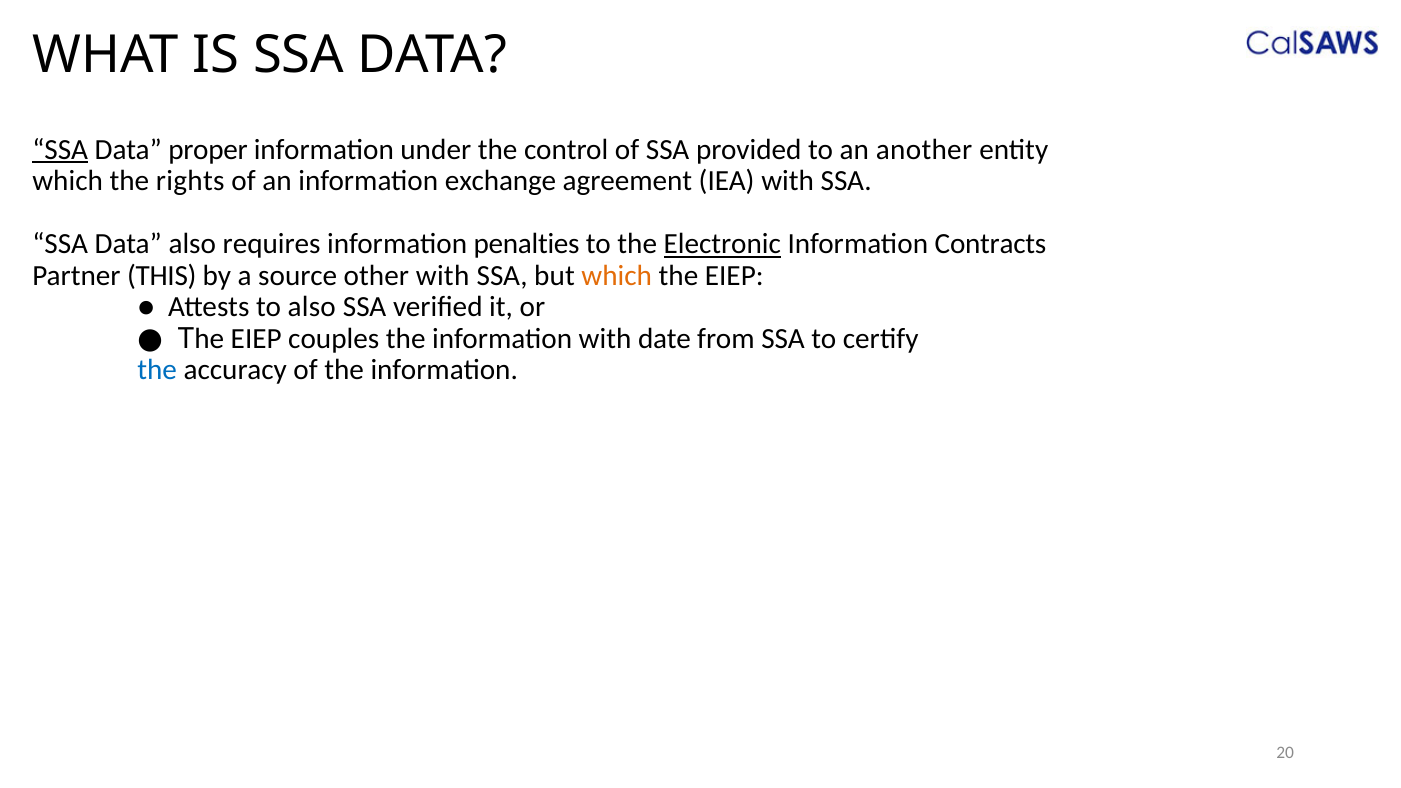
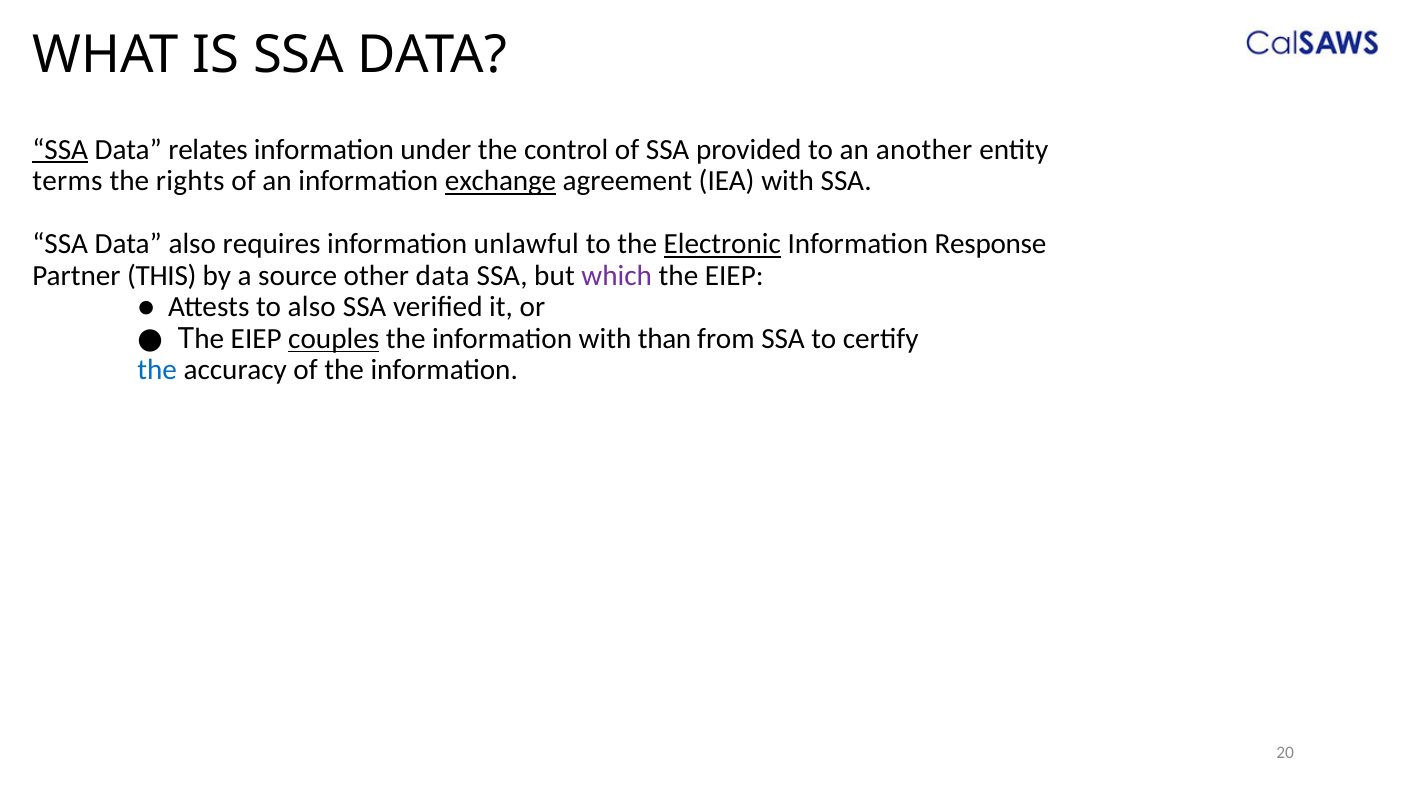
proper: proper -> relates
which at (68, 181): which -> terms
exchange underline: none -> present
penalties: penalties -> unlawful
Contracts: Contracts -> Response
other with: with -> data
which at (617, 276) colour: orange -> purple
couples underline: none -> present
date: date -> than
